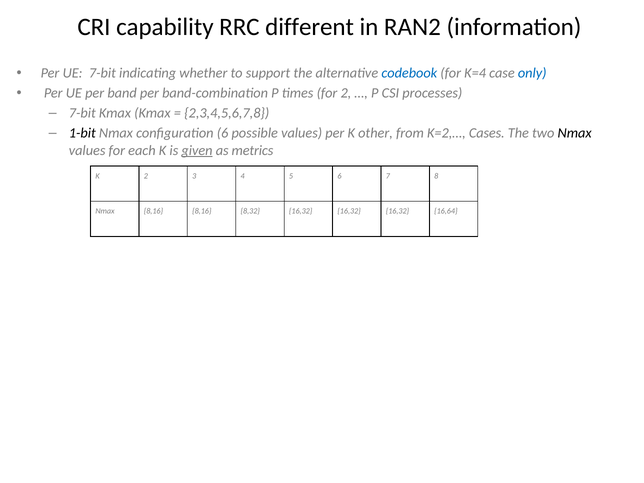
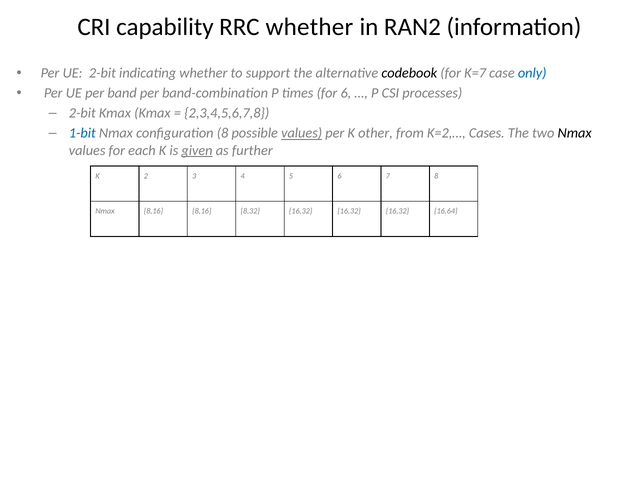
RRC different: different -> whether
UE 7-bit: 7-bit -> 2-bit
codebook colour: blue -> black
K=4: K=4 -> K=7
for 2: 2 -> 6
7-bit at (82, 113): 7-bit -> 2-bit
1-bit colour: black -> blue
configuration 6: 6 -> 8
values at (302, 133) underline: none -> present
metrics: metrics -> further
